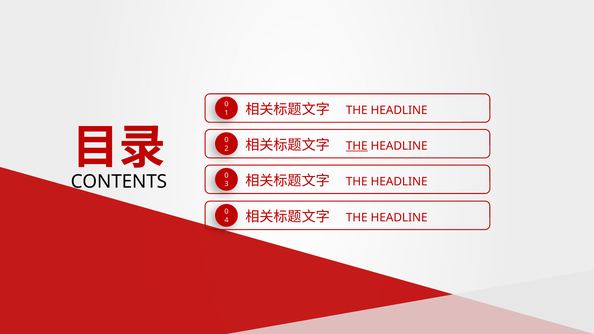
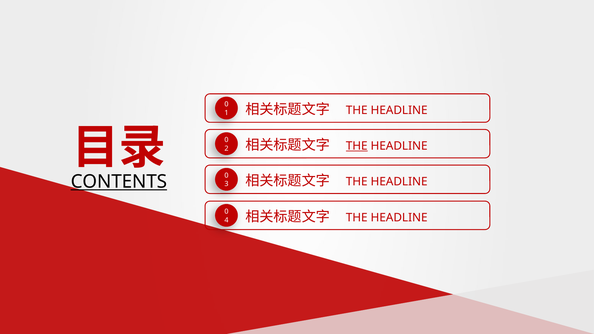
CONTENTS underline: none -> present
